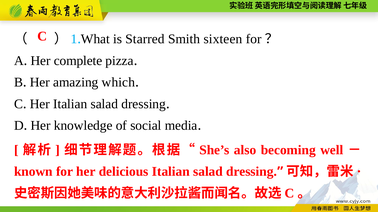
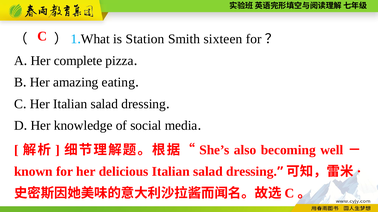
Starred: Starred -> Station
which: which -> eating
